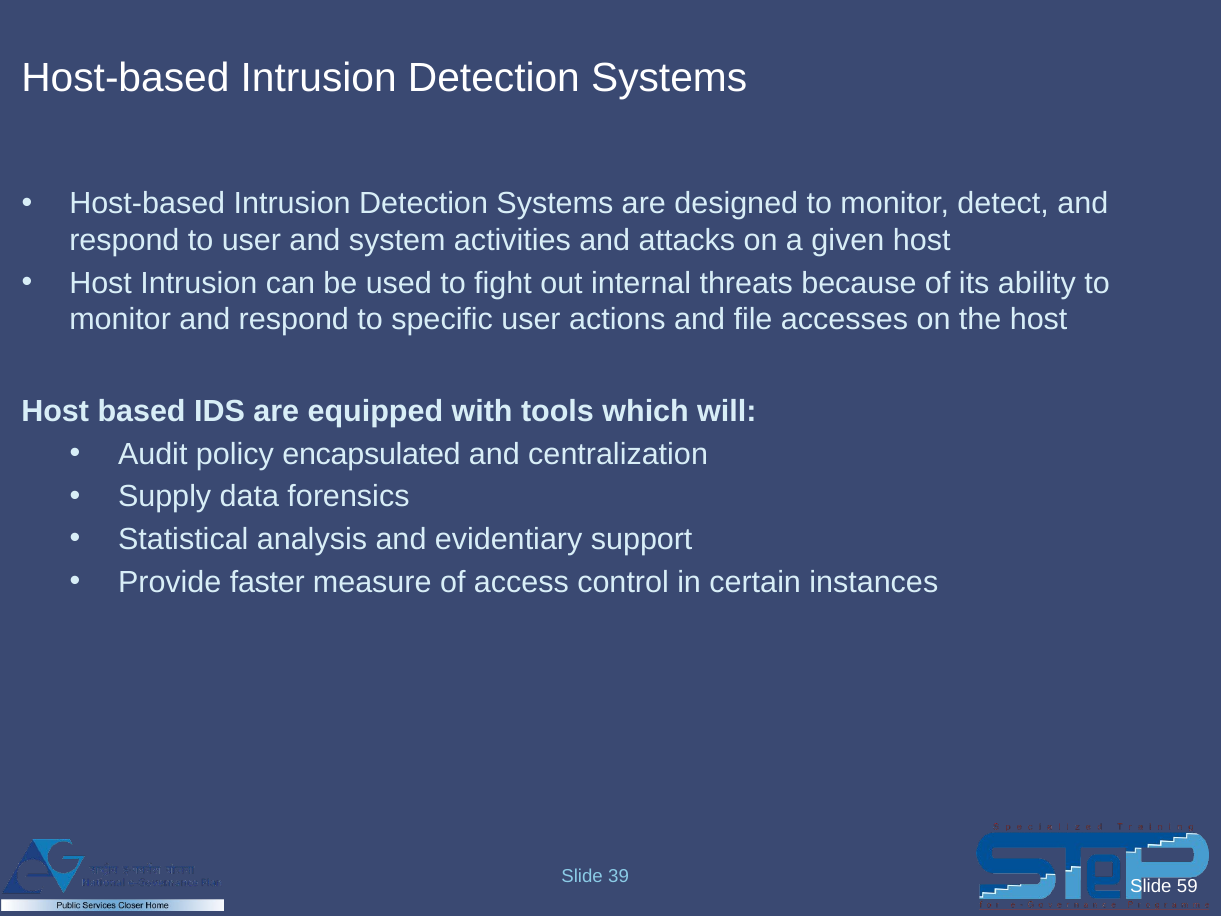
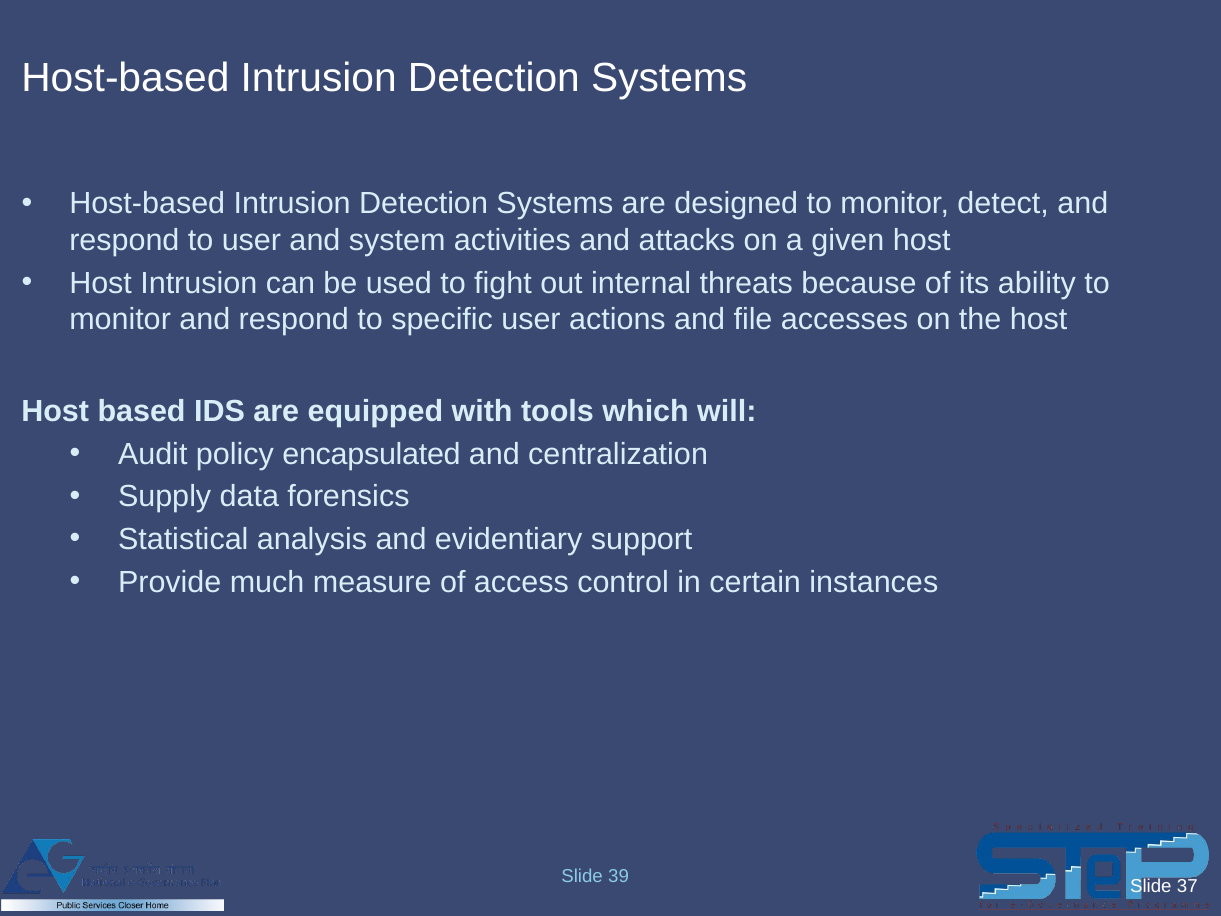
faster: faster -> much
59: 59 -> 37
